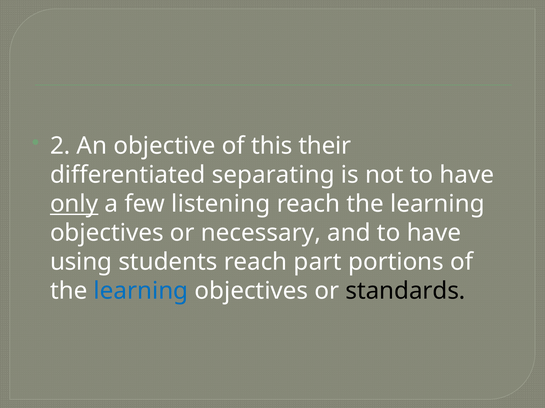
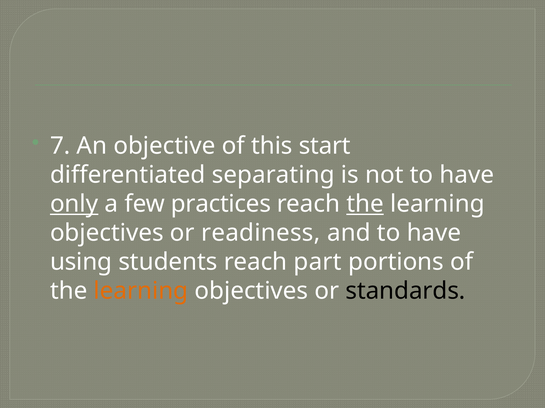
2: 2 -> 7
their: their -> start
listening: listening -> practices
the at (365, 204) underline: none -> present
necessary: necessary -> readiness
learning at (141, 291) colour: blue -> orange
